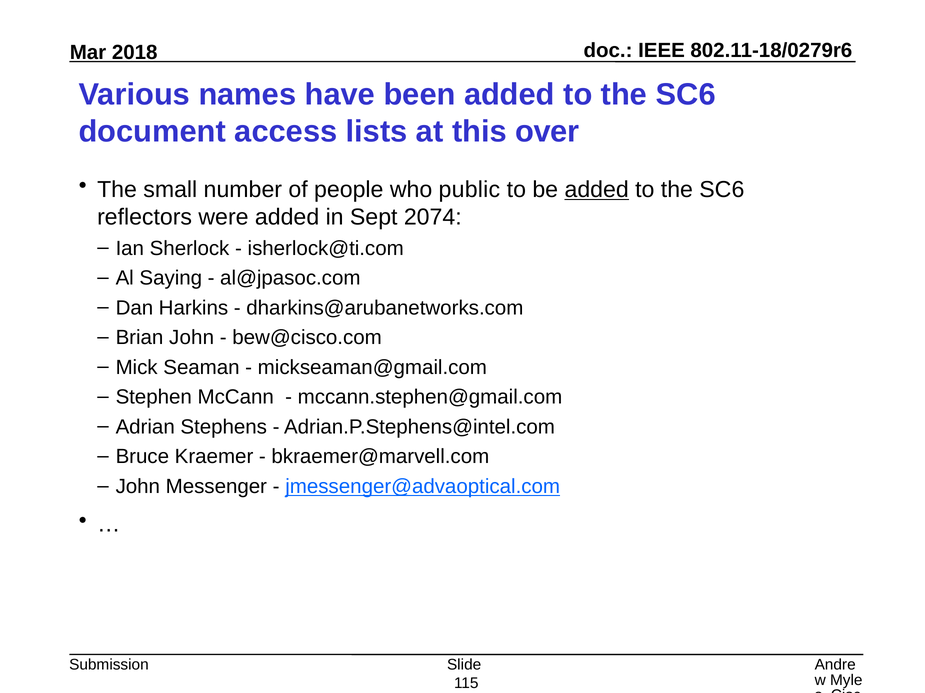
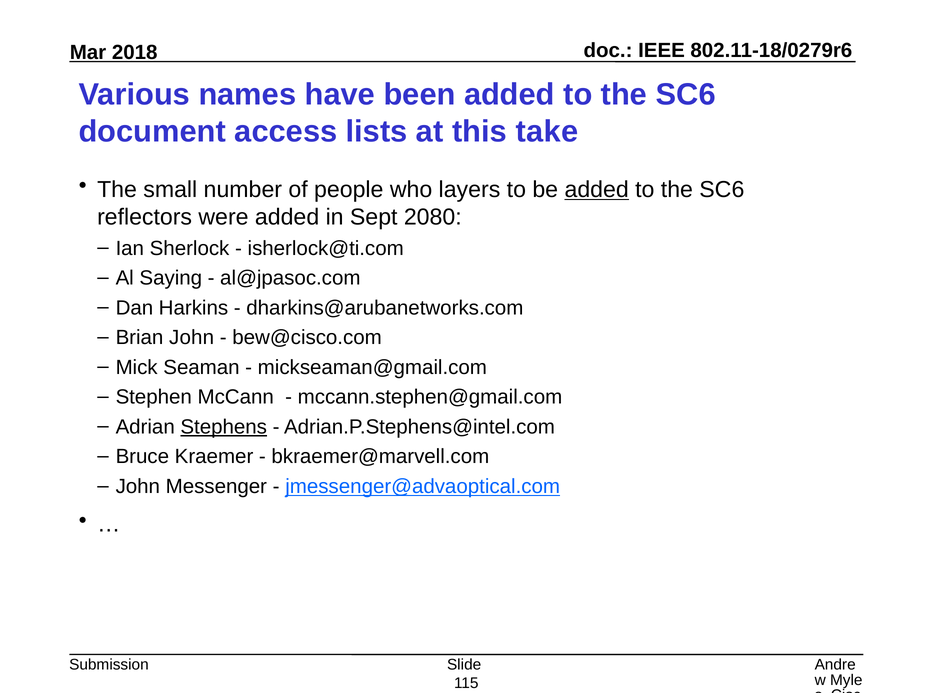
over: over -> take
public: public -> layers
2074: 2074 -> 2080
Stephens underline: none -> present
